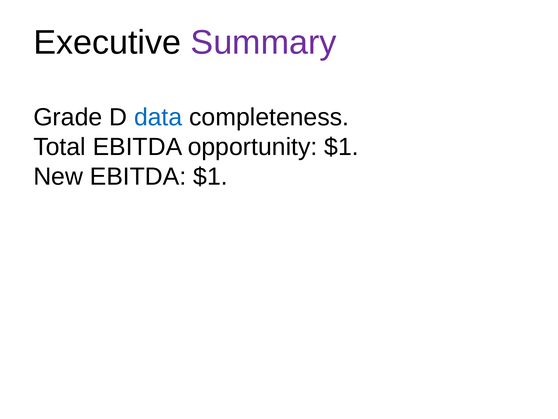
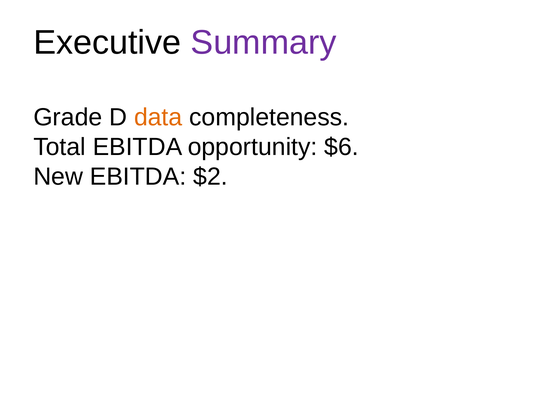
data colour: blue -> orange
opportunity $1: $1 -> $6
EBITDA $1: $1 -> $2
